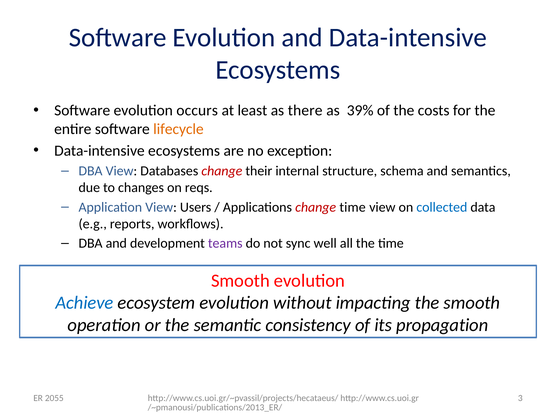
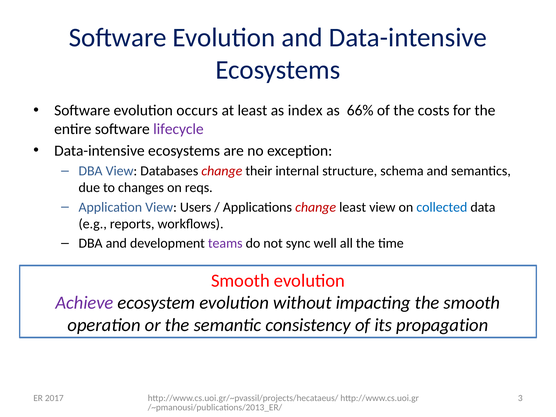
there: there -> index
39%: 39% -> 66%
lifecycle colour: orange -> purple
change time: time -> least
Achieve colour: blue -> purple
2055: 2055 -> 2017
